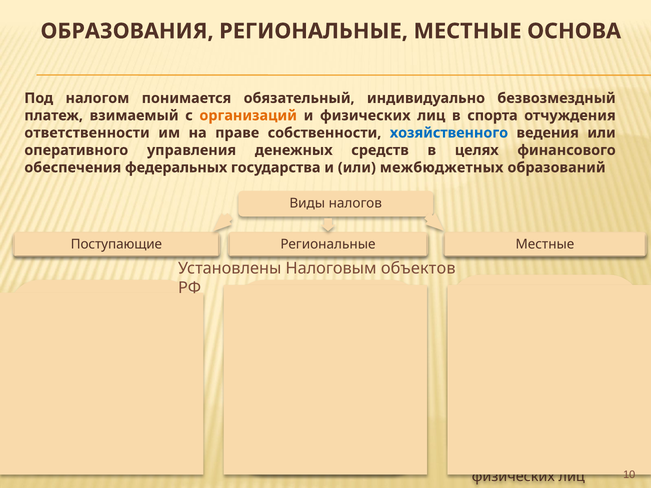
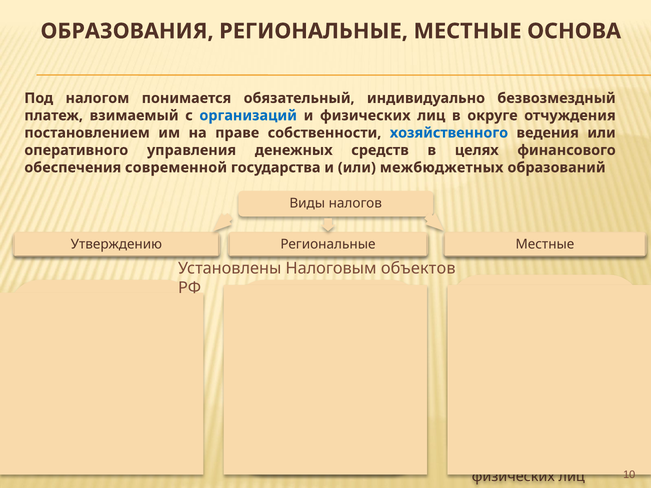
организаций at (248, 116) colour: orange -> blue
спорта: спорта -> округе
ответственности: ответственности -> постановлением
федеральных: федеральных -> современной
Поступающие: Поступающие -> Утверждению
